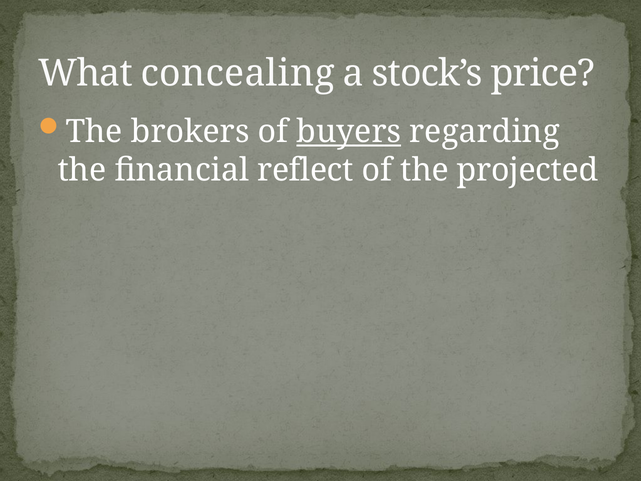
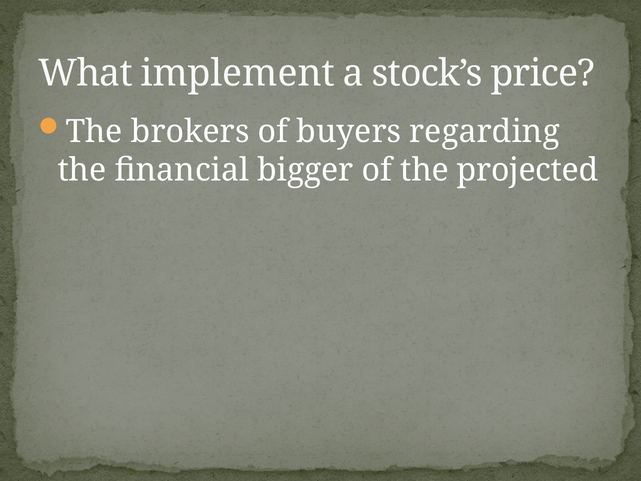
concealing: concealing -> implement
buyers underline: present -> none
reflect: reflect -> bigger
